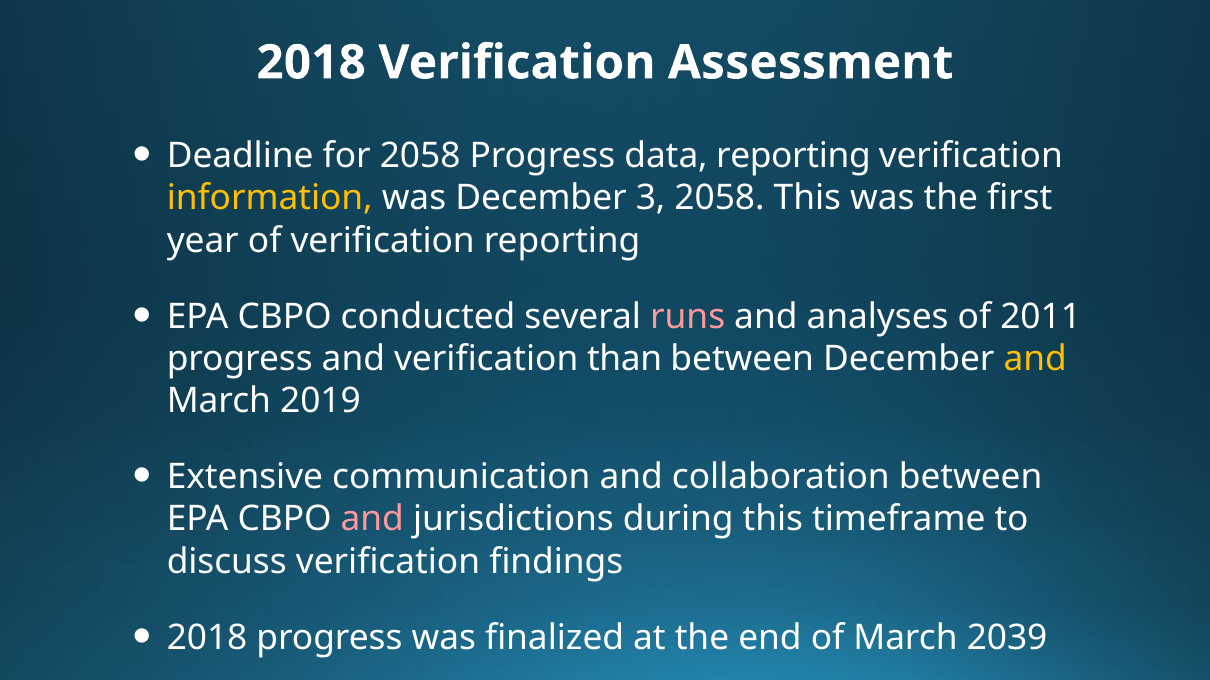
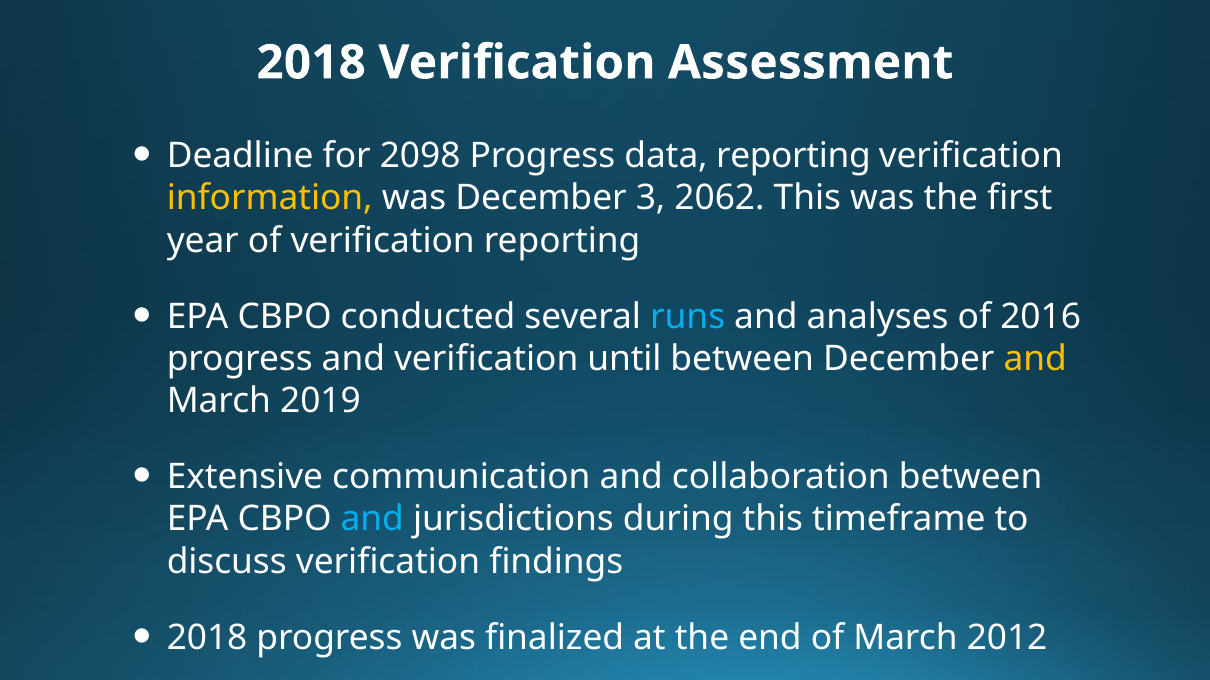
for 2058: 2058 -> 2098
3 2058: 2058 -> 2062
runs colour: pink -> light blue
2011: 2011 -> 2016
than: than -> until
and at (372, 520) colour: pink -> light blue
2039: 2039 -> 2012
